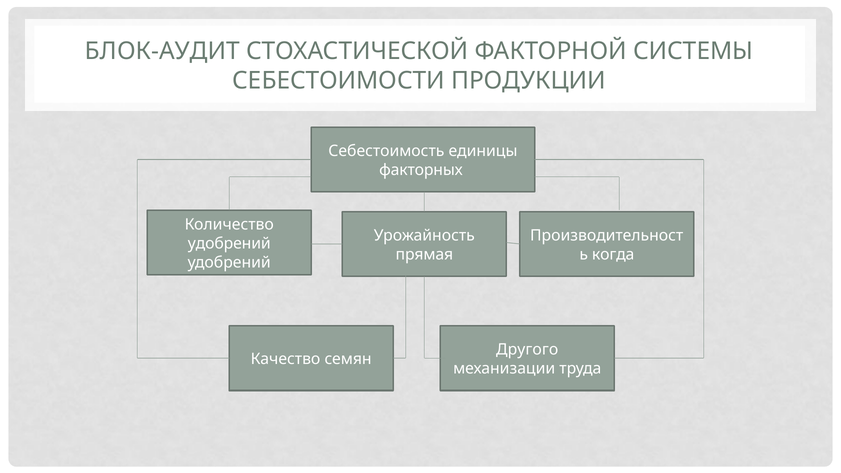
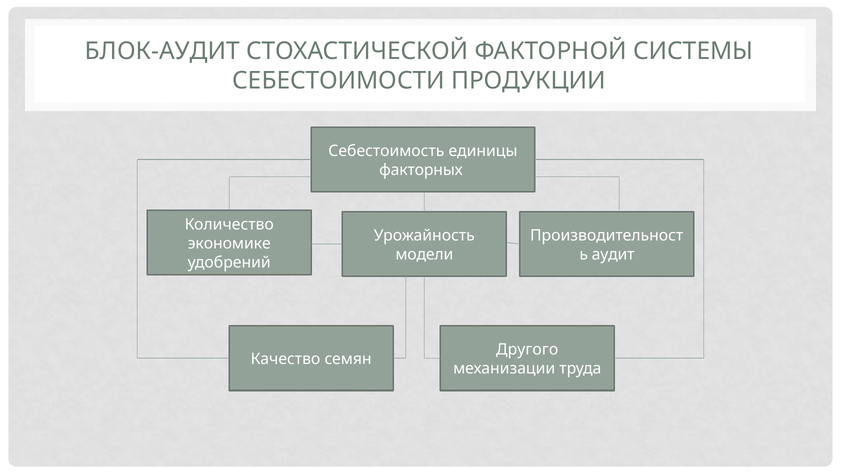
удобрений at (229, 244): удобрений -> экономике
когда: когда -> аудит
прямая: прямая -> модели
